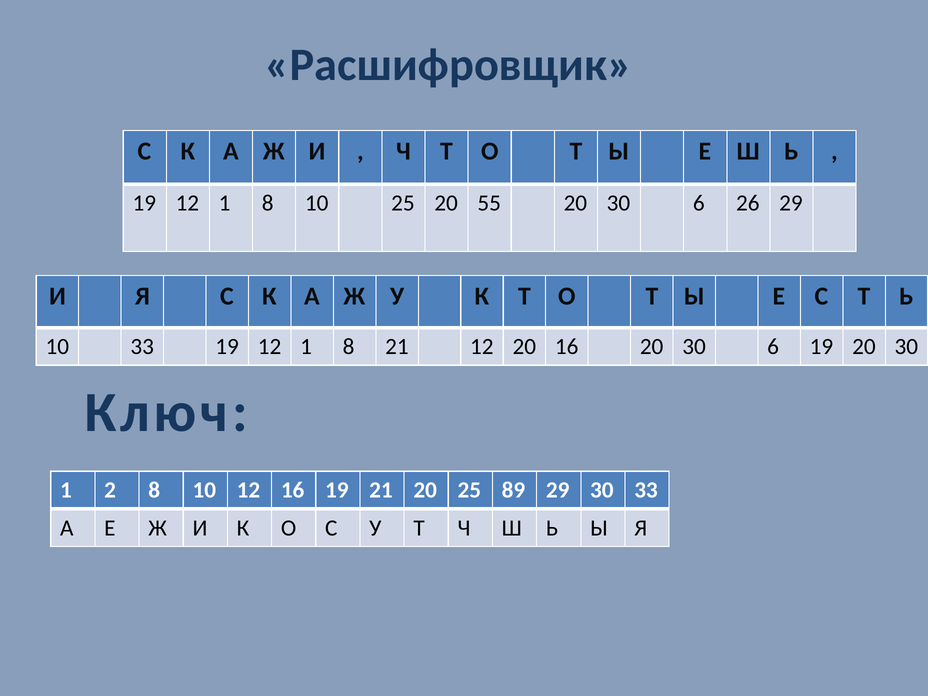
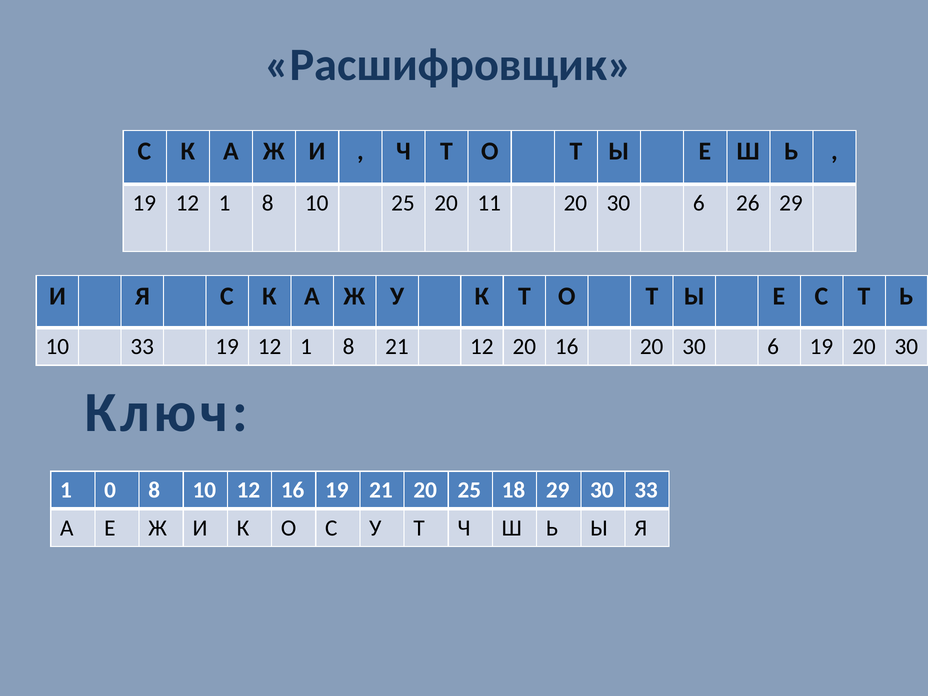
55: 55 -> 11
2: 2 -> 0
89: 89 -> 18
